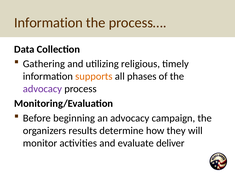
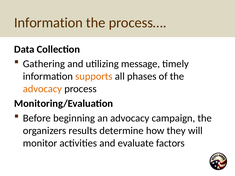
religious: religious -> message
advocacy at (42, 89) colour: purple -> orange
deliver: deliver -> factors
